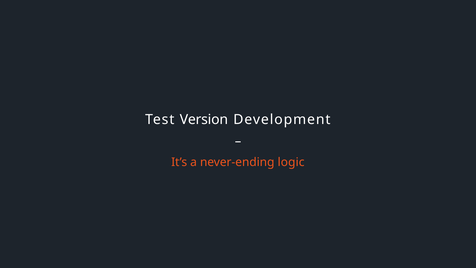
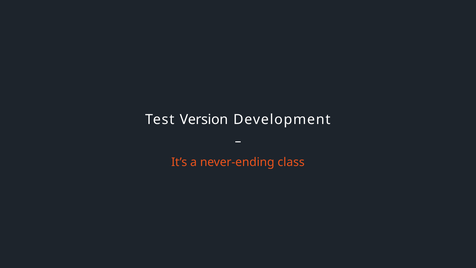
logic: logic -> class
